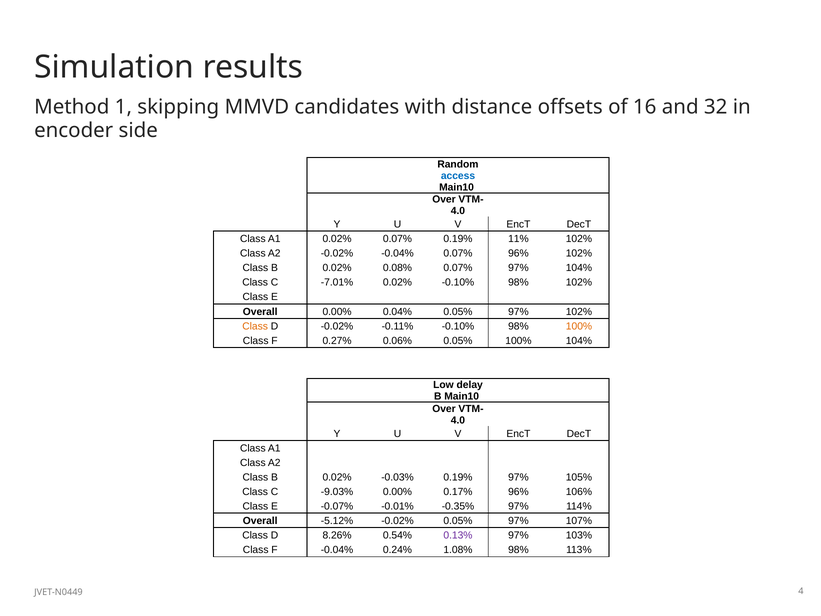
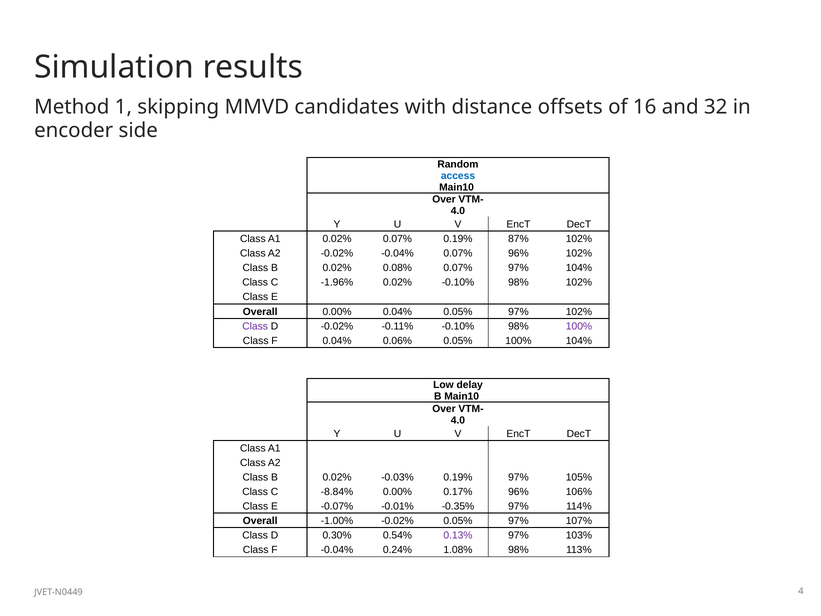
11%: 11% -> 87%
-7.01%: -7.01% -> -1.96%
Class at (255, 326) colour: orange -> purple
100% at (579, 326) colour: orange -> purple
F 0.27%: 0.27% -> 0.04%
-9.03%: -9.03% -> -8.84%
-5.12%: -5.12% -> -1.00%
8.26%: 8.26% -> 0.30%
